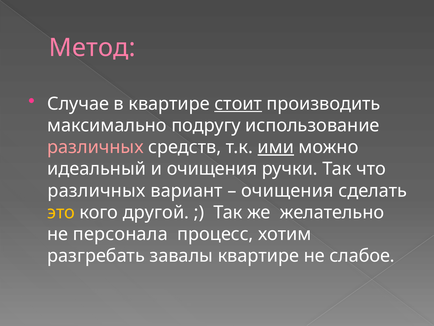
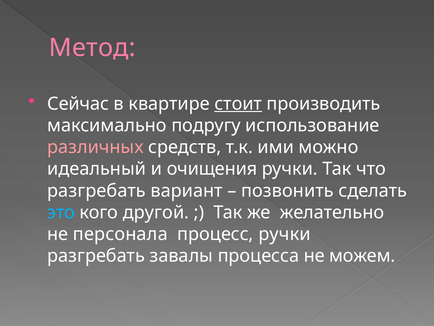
Случае: Случае -> Сейчас
ими underline: present -> none
различных at (96, 190): различных -> разгребать
очищения at (287, 190): очищения -> позвонить
это colour: yellow -> light blue
процесс хотим: хотим -> ручки
завалы квартире: квартире -> процесса
слабое: слабое -> можем
